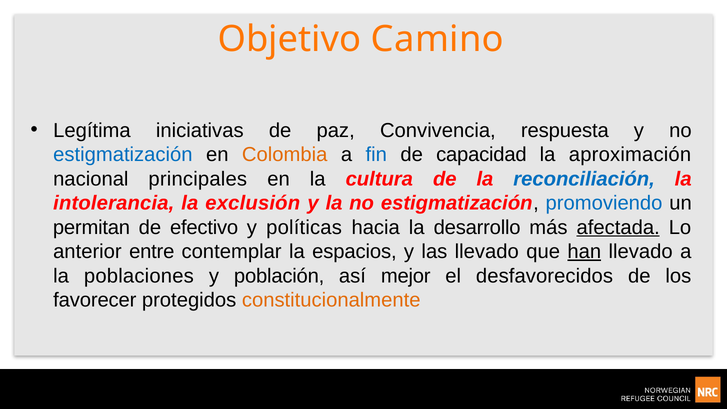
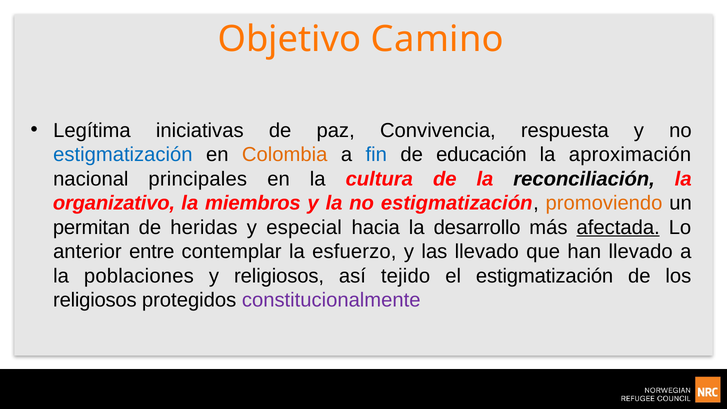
capacidad: capacidad -> educación
reconciliación colour: blue -> black
intolerancia: intolerancia -> organizativo
exclusión: exclusión -> miembros
promoviendo colour: blue -> orange
efectivo: efectivo -> heridas
políticas: políticas -> especial
espacios: espacios -> esfuerzo
han underline: present -> none
y población: población -> religiosos
mejor: mejor -> tejido
el desfavorecidos: desfavorecidos -> estigmatización
favorecer at (95, 300): favorecer -> religiosos
constitucionalmente colour: orange -> purple
